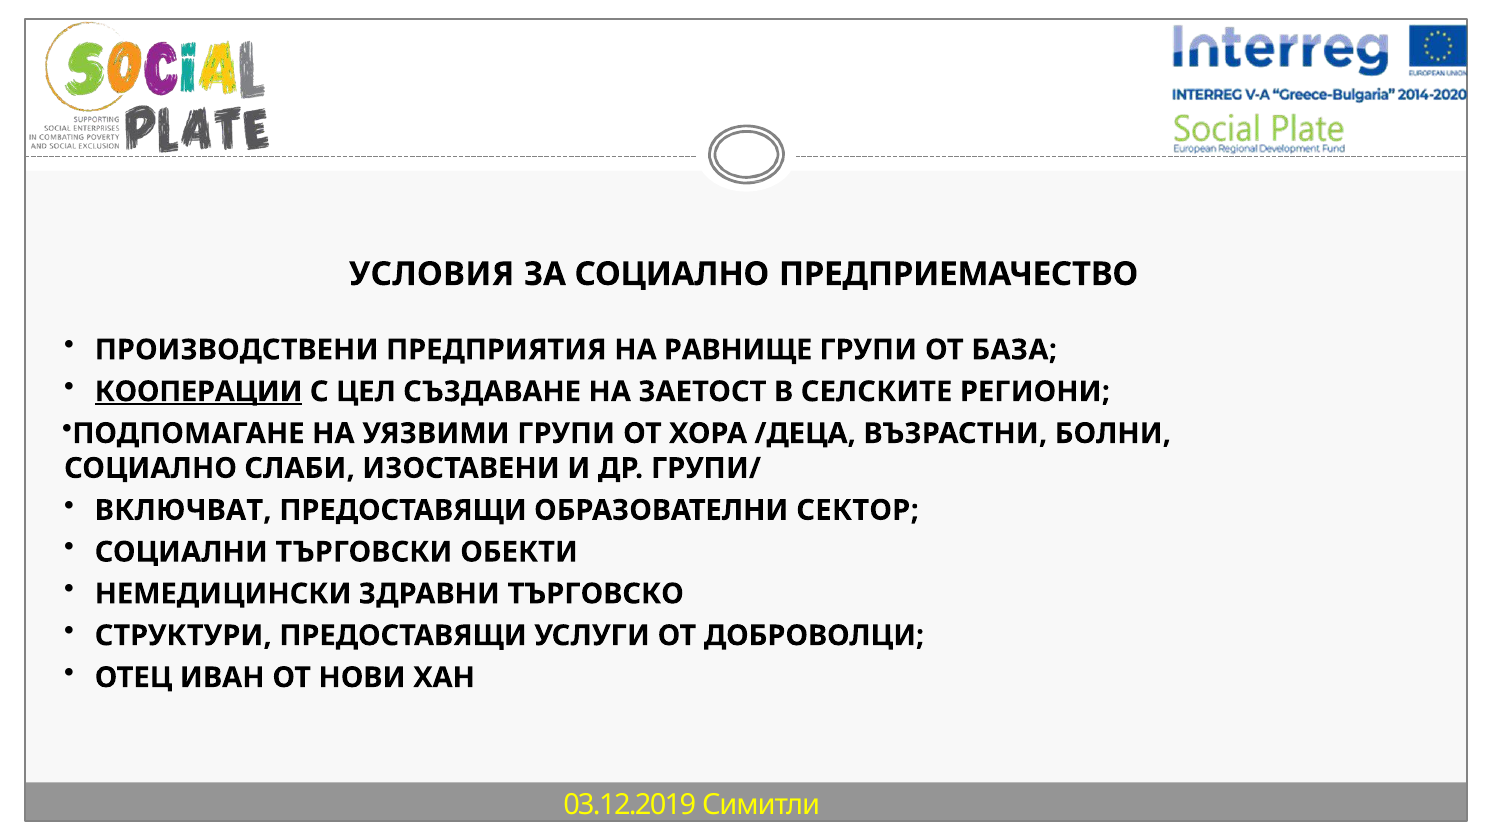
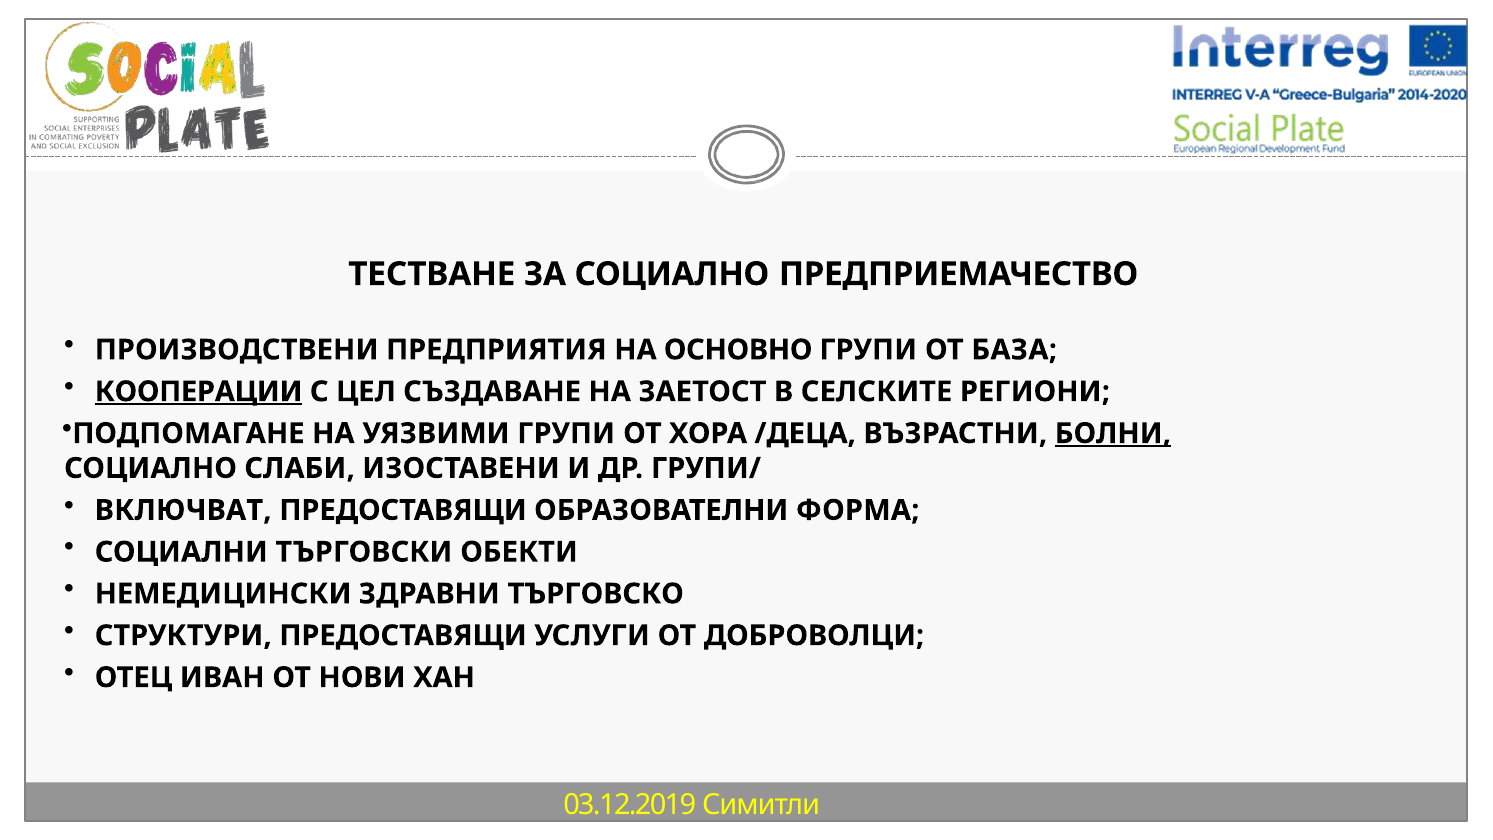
УСЛОВИЯ: УСЛОВИЯ -> ТЕСТВАНЕ
РАВНИЩЕ: РАВНИЩЕ -> ОСНОВНО
БОЛНИ underline: none -> present
СЕКТОР: СЕКТОР -> ФОРМА
